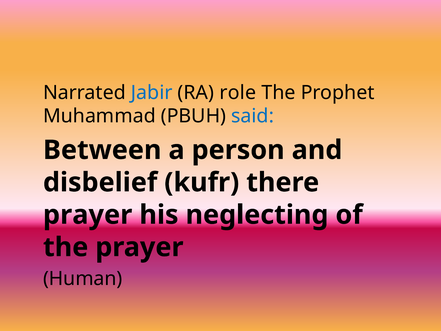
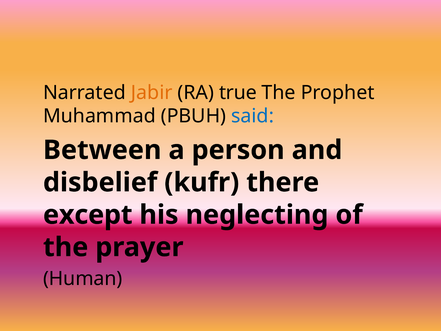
Jabir colour: blue -> orange
role: role -> true
prayer at (88, 215): prayer -> except
